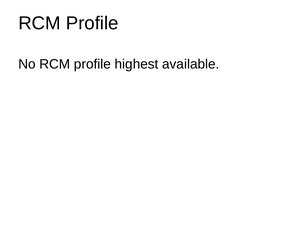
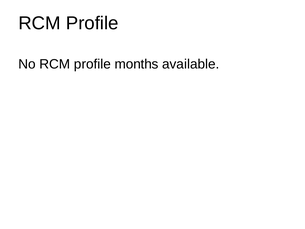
highest: highest -> months
